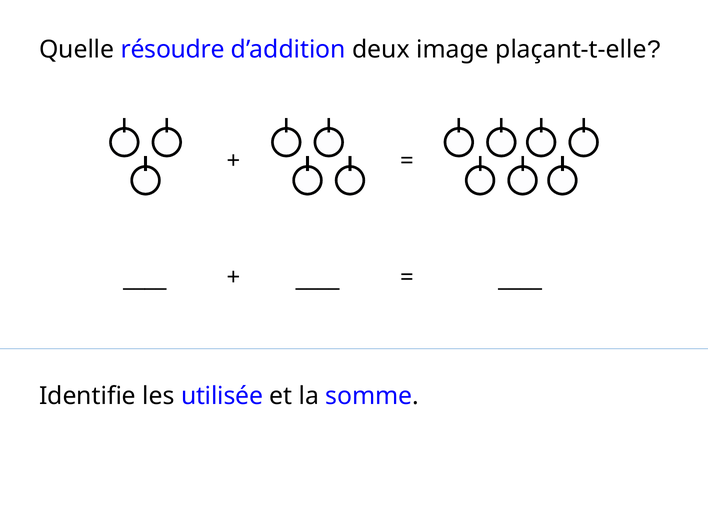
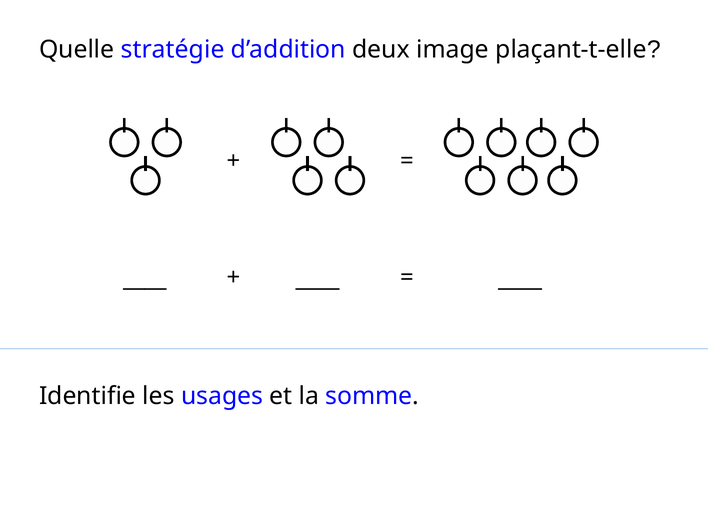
résoudre: résoudre -> stratégie
utilisée: utilisée -> usages
